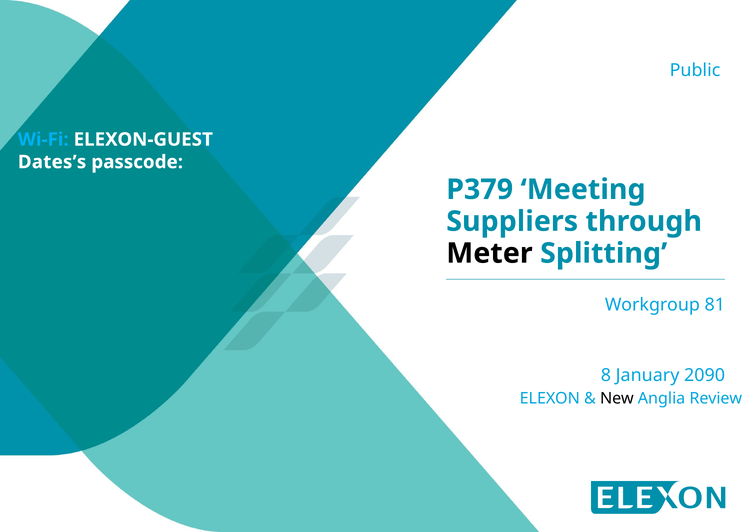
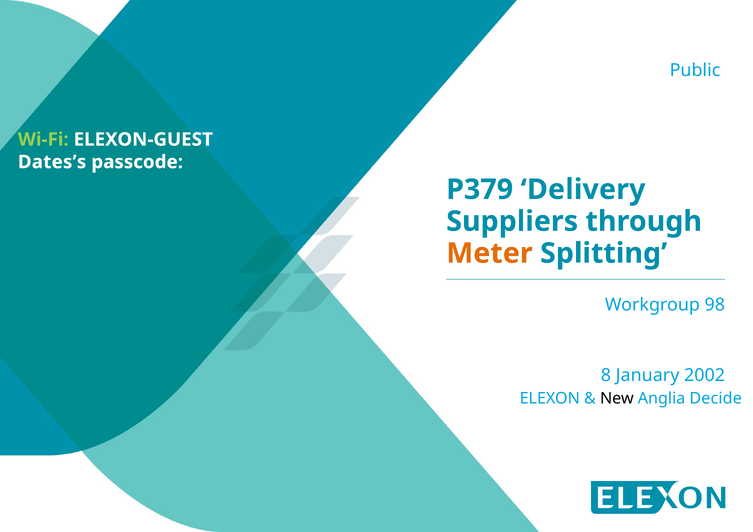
Wi-Fi colour: light blue -> light green
Meeting: Meeting -> Delivery
Meter colour: black -> orange
81: 81 -> 98
2090: 2090 -> 2002
Review: Review -> Decide
